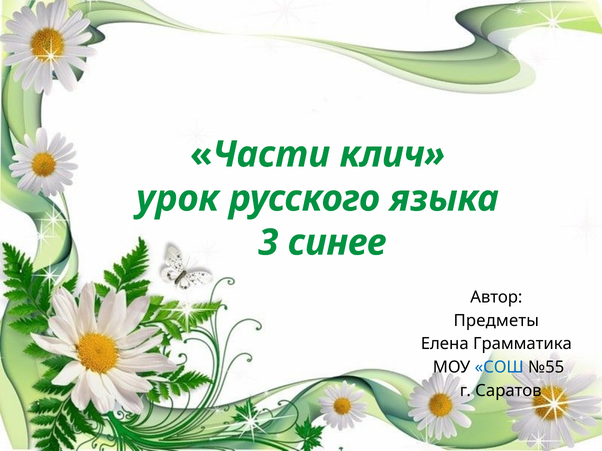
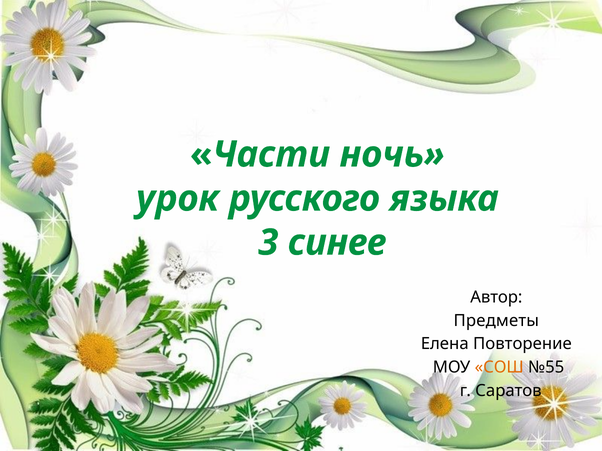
клич: клич -> ночь
Грамматика: Грамматика -> Повторение
СОШ colour: blue -> orange
